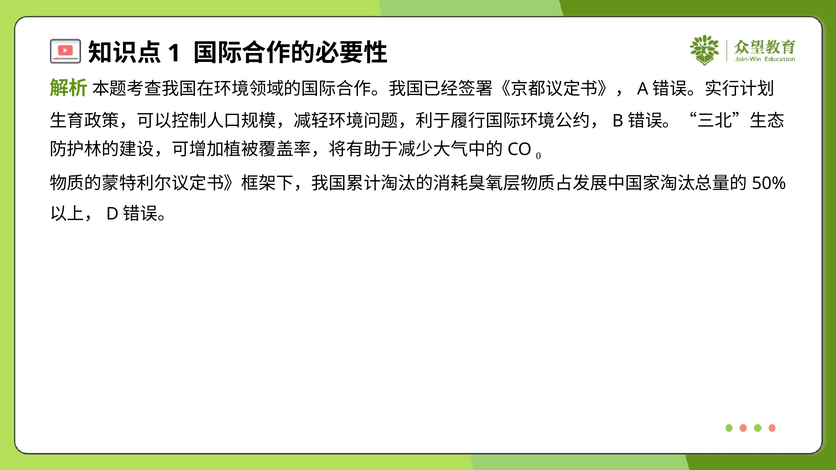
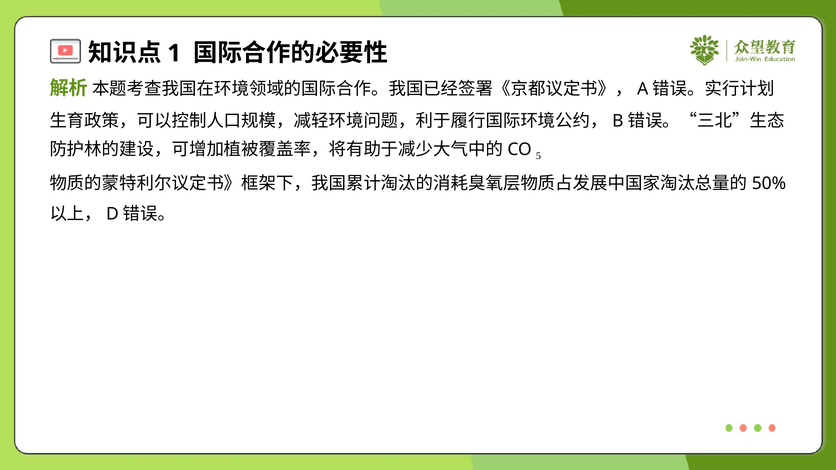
0: 0 -> 5
